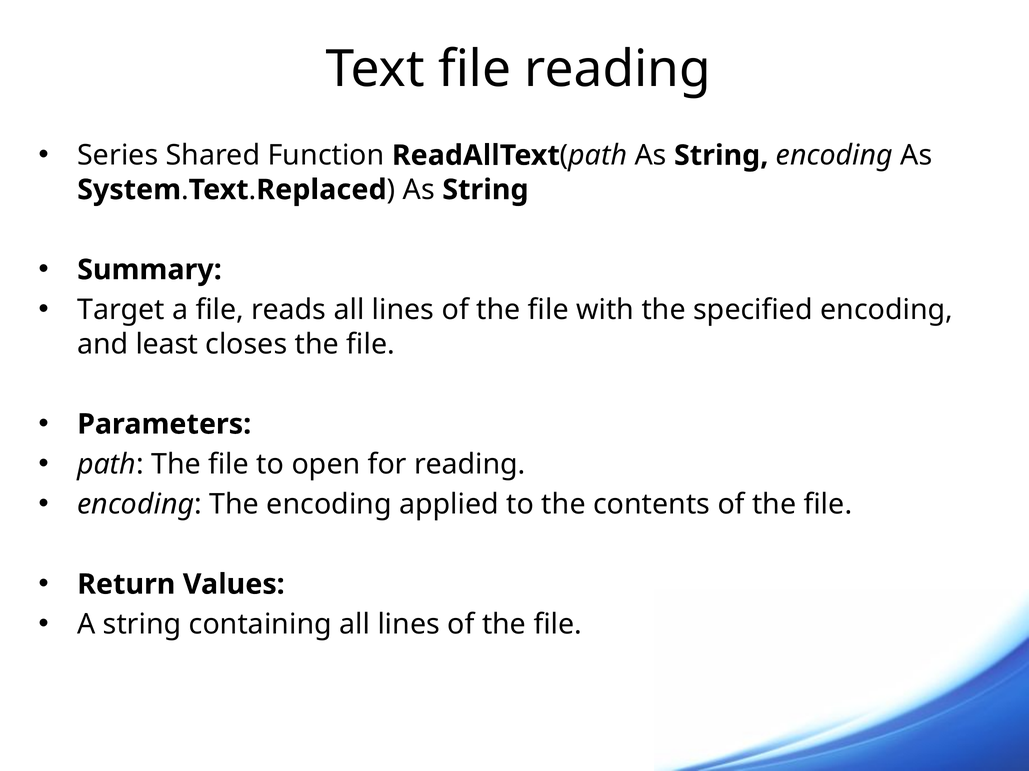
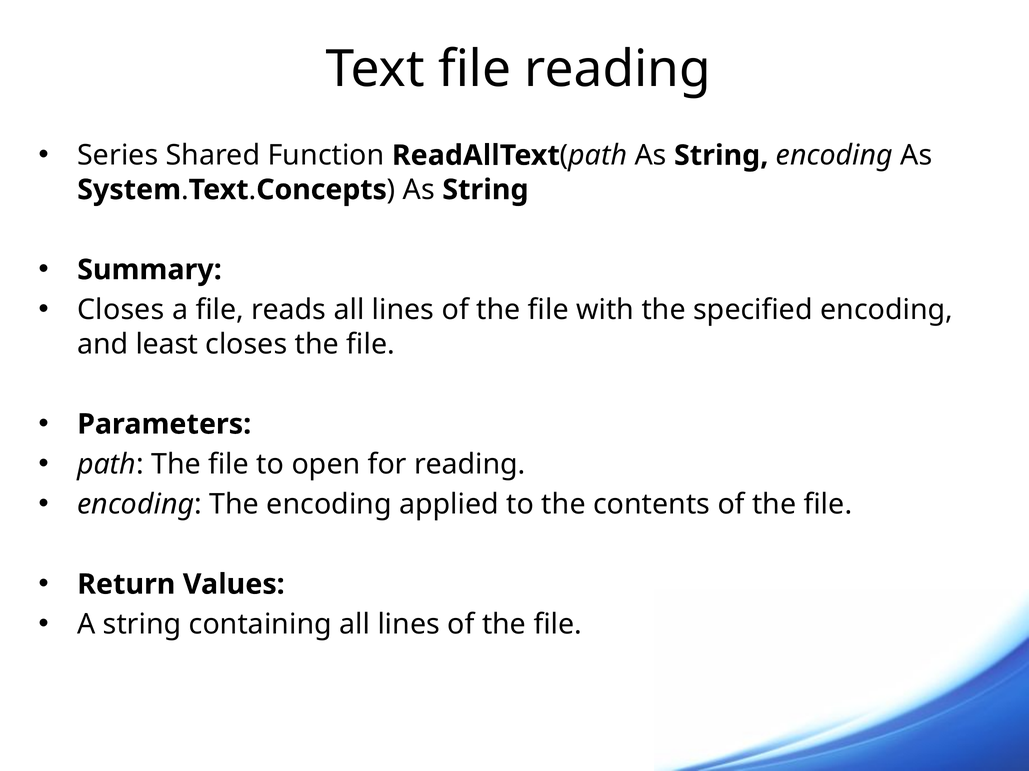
Replaced: Replaced -> Concepts
Target at (121, 310): Target -> Closes
